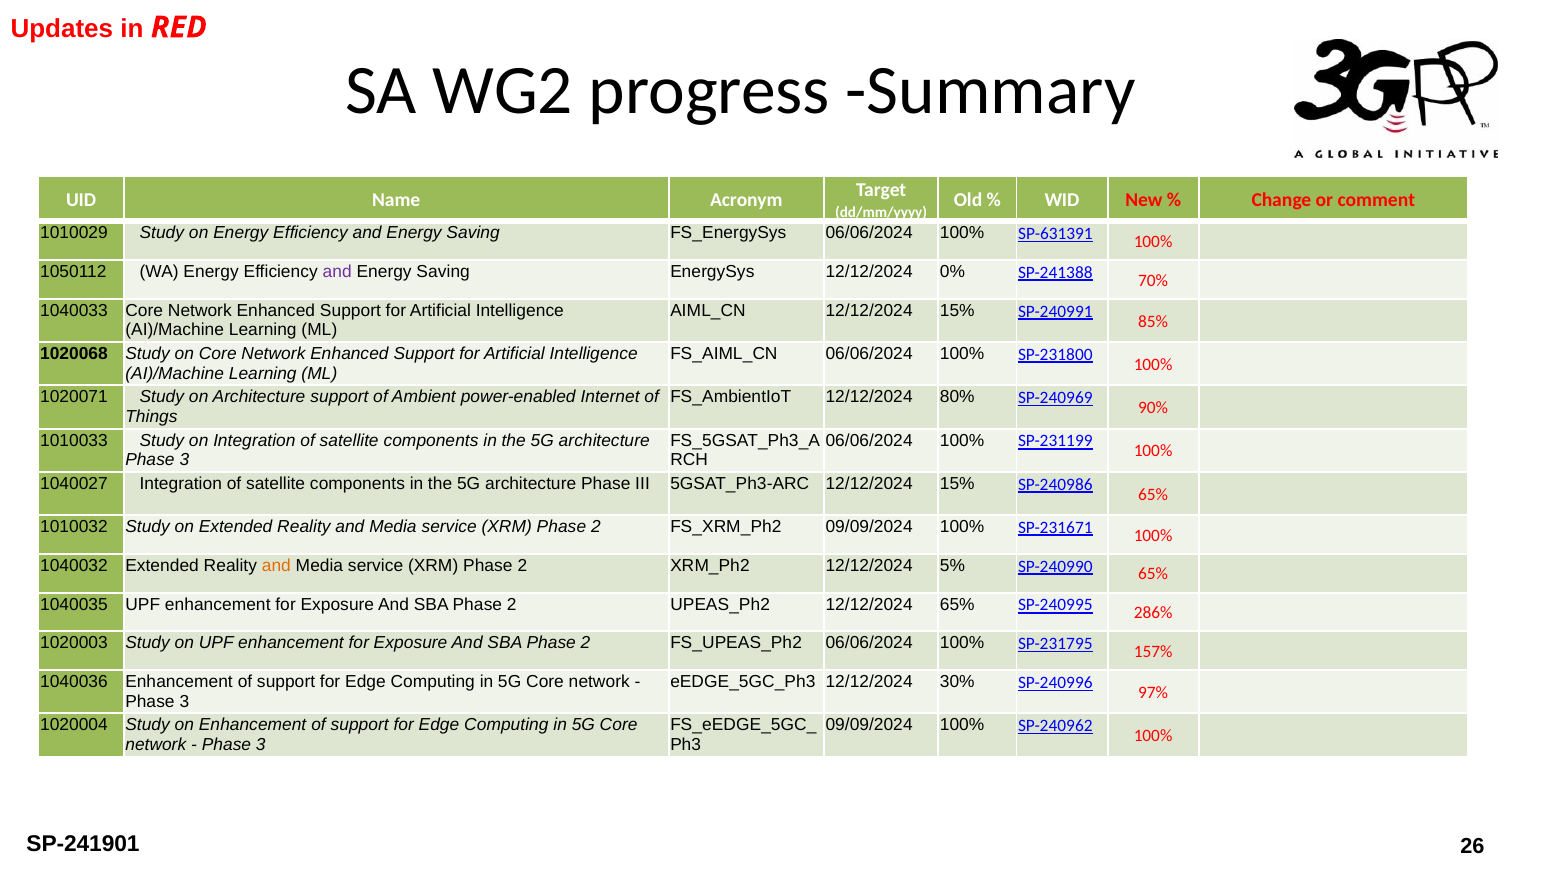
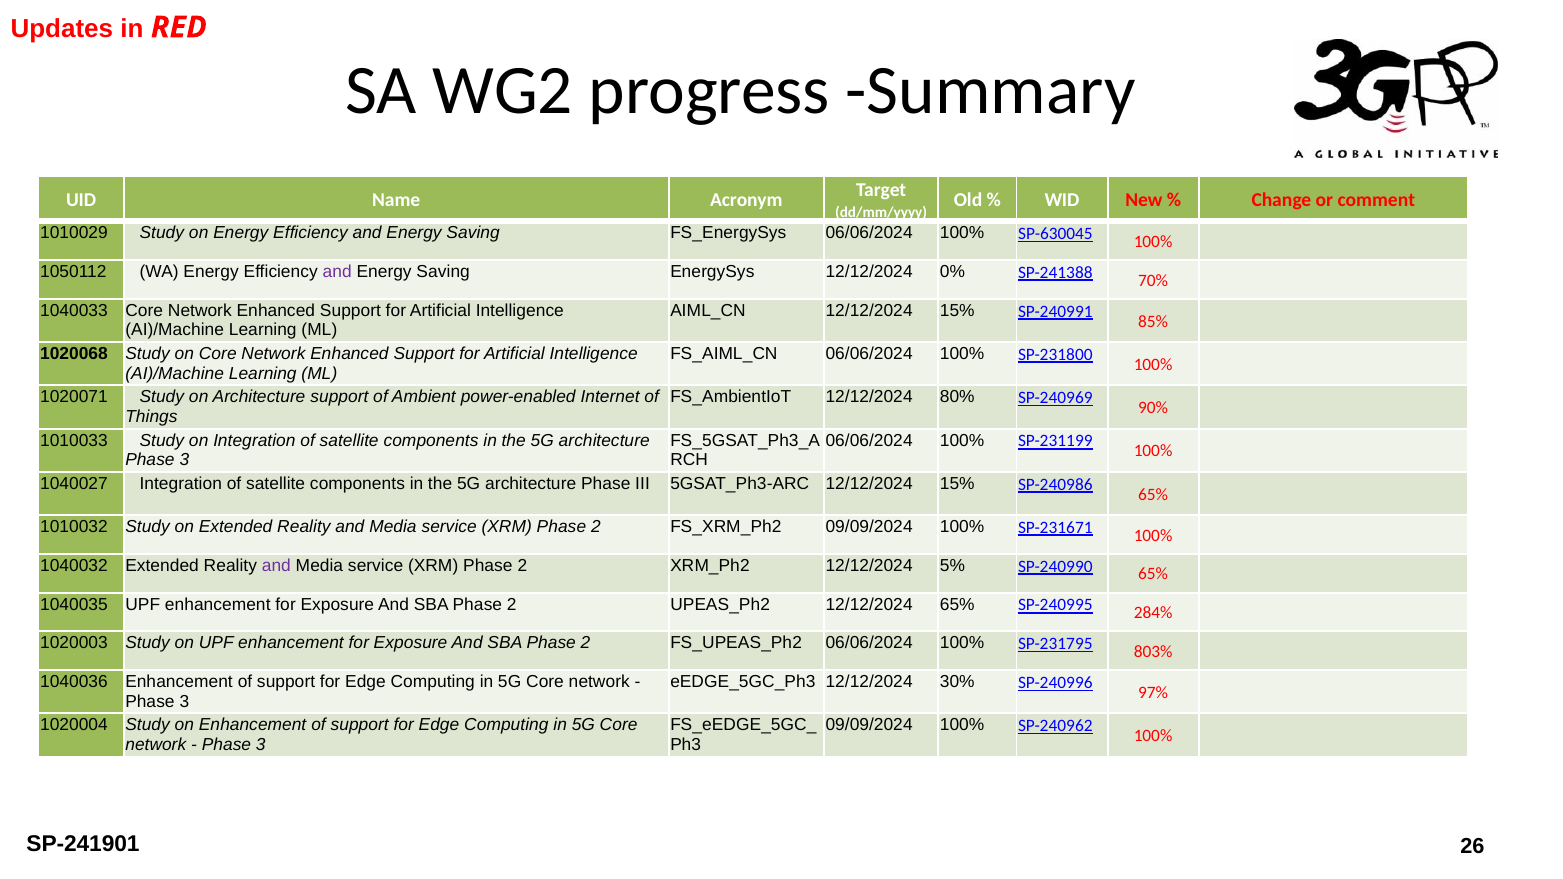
SP-631391: SP-631391 -> SP-630045
and at (276, 566) colour: orange -> purple
286%: 286% -> 284%
157%: 157% -> 803%
